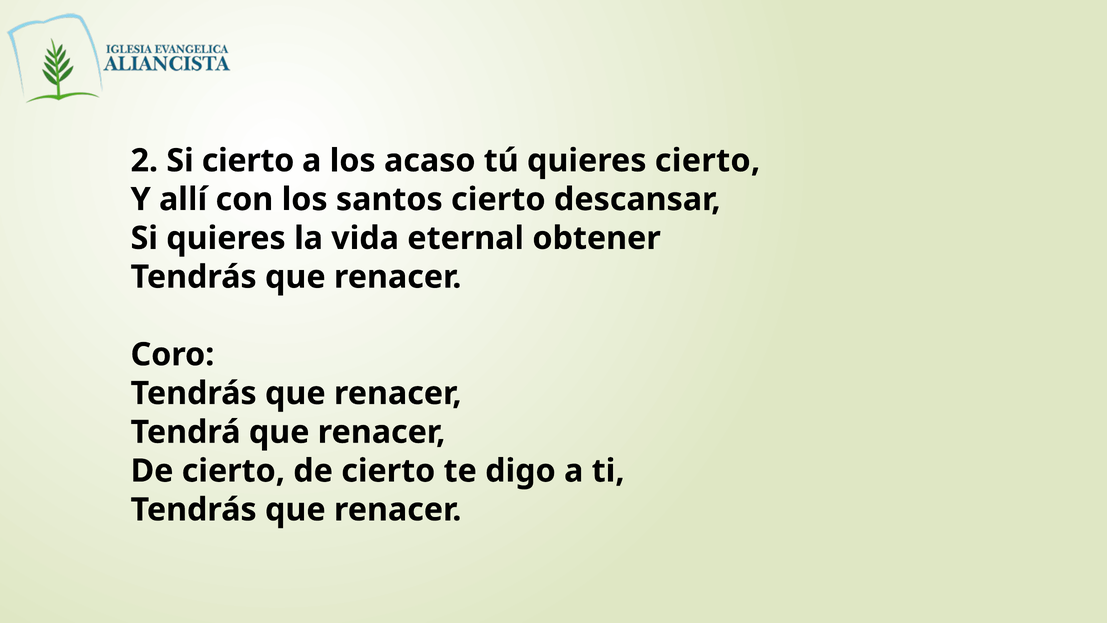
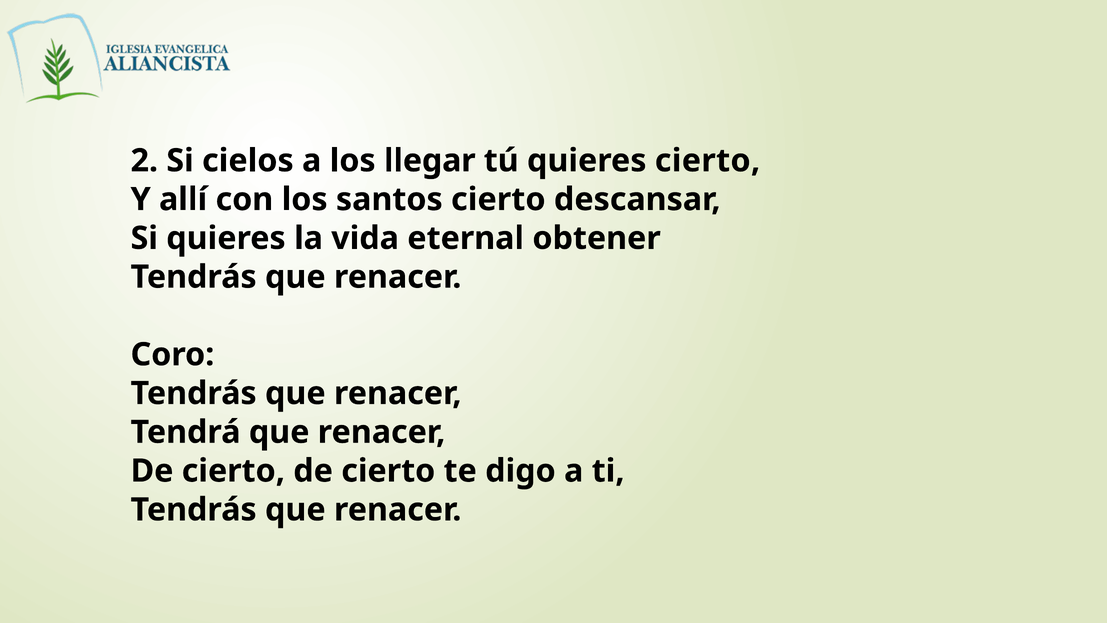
Si cierto: cierto -> cielos
acaso: acaso -> llegar
